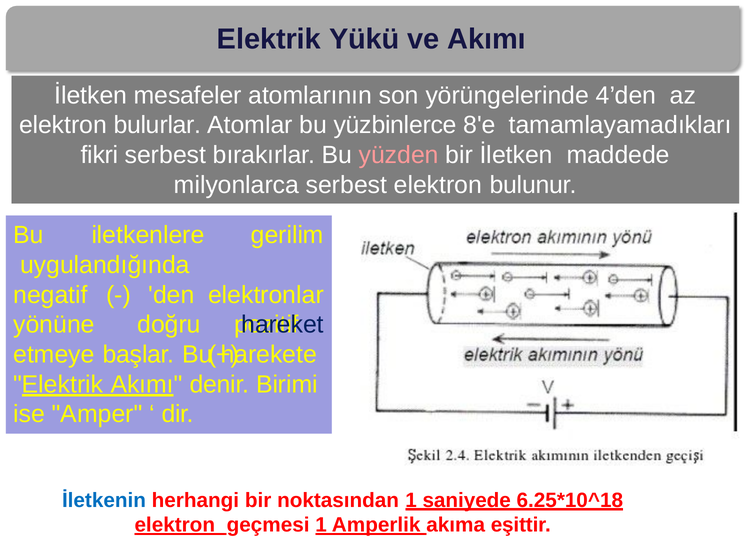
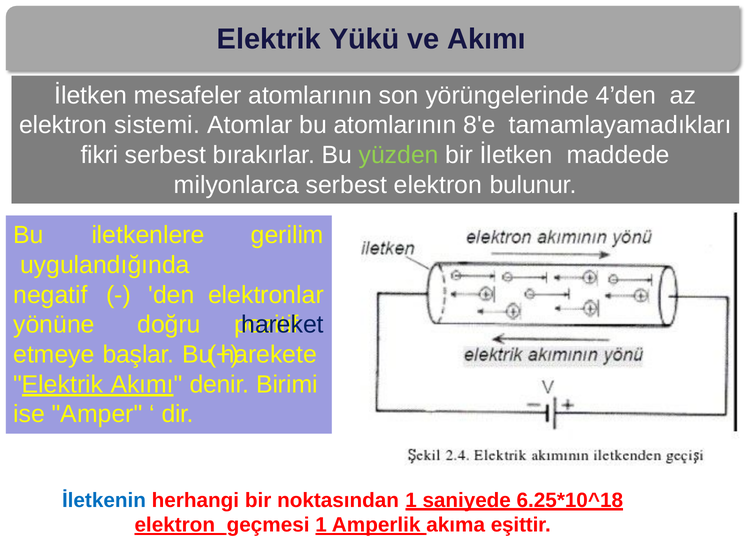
bulurlar: bulurlar -> sistemi
bu yüzbinlerce: yüzbinlerce -> atomlarının
yüzden colour: pink -> light green
